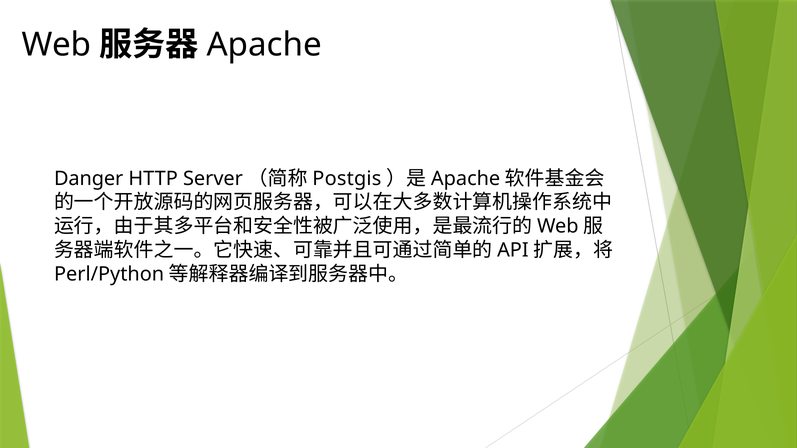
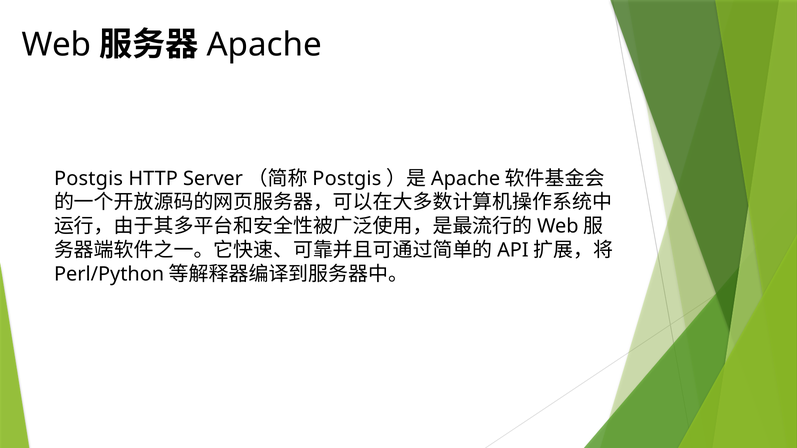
Danger at (89, 179): Danger -> Postgis
